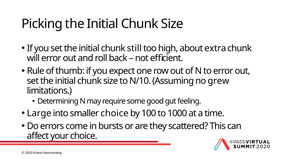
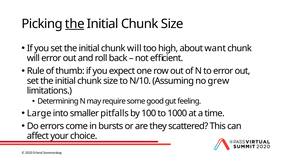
the at (75, 24) underline: none -> present
initial chunk still: still -> will
extra: extra -> want
smaller choice: choice -> pitfalls
